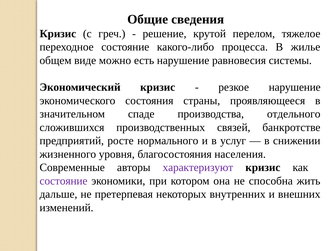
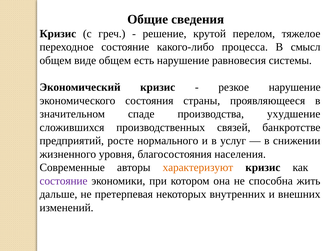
жилье: жилье -> смысл
виде можно: можно -> общем
отдельного: отдельного -> ухудшение
характеризуют colour: purple -> orange
